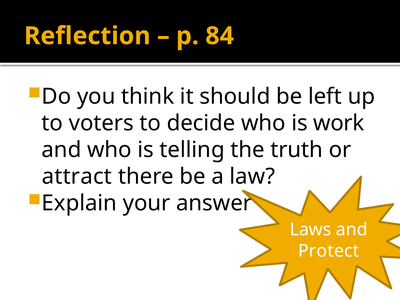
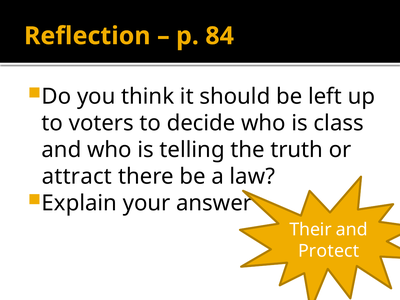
work: work -> class
Laws: Laws -> Their
